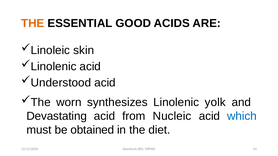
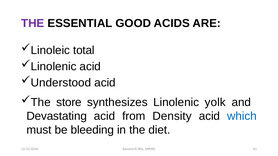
THE at (33, 23) colour: orange -> purple
skin: skin -> total
worn: worn -> store
Nucleic: Nucleic -> Density
obtained: obtained -> bleeding
